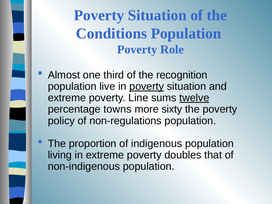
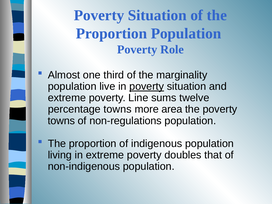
Conditions at (111, 33): Conditions -> Proportion
recognition: recognition -> marginality
twelve underline: present -> none
sixty: sixty -> area
policy at (61, 121): policy -> towns
